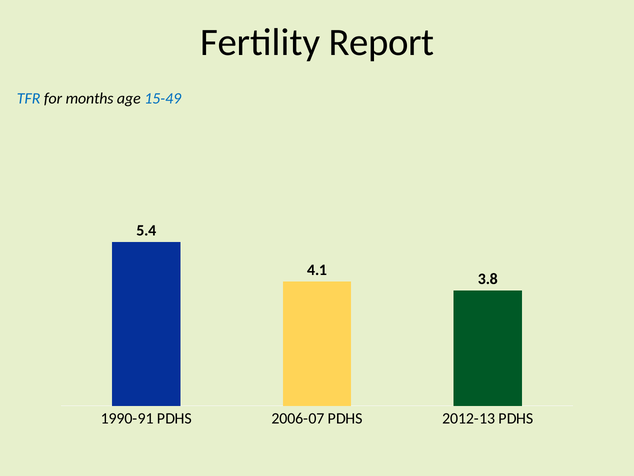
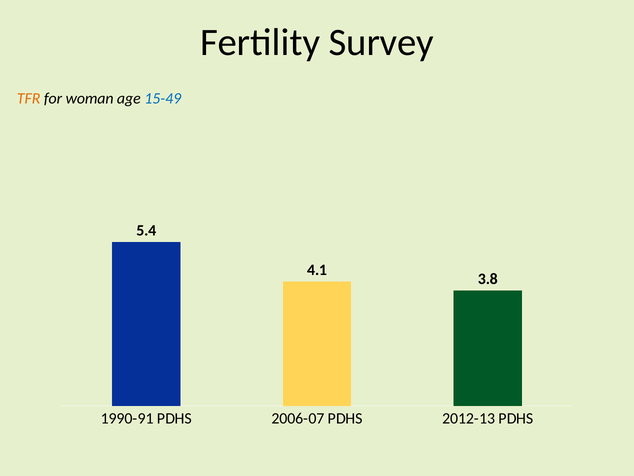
Report: Report -> Survey
TFR colour: blue -> orange
months: months -> woman
